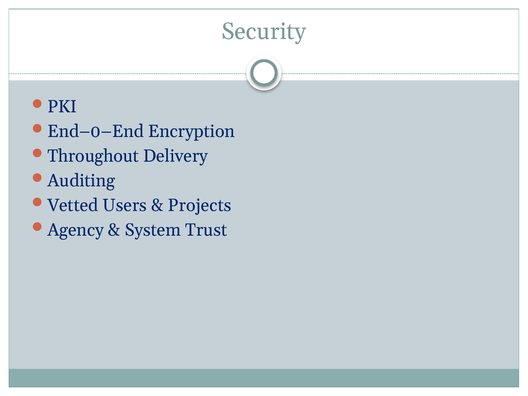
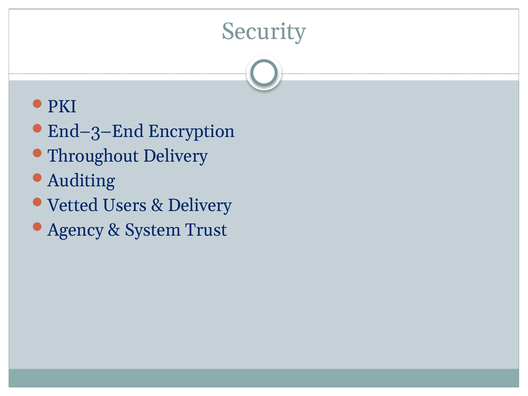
End–0–End: End–0–End -> End–3–End
Projects at (200, 205): Projects -> Delivery
